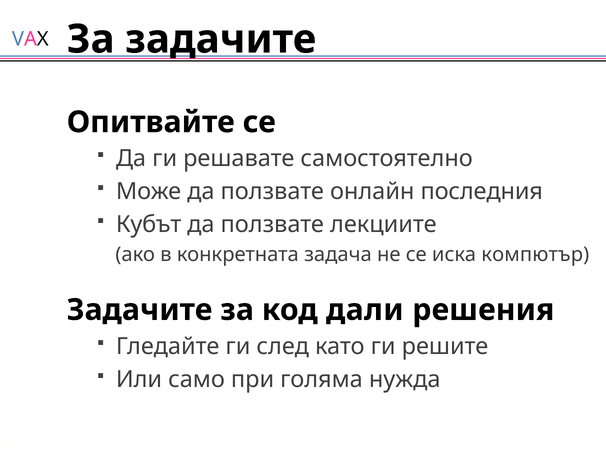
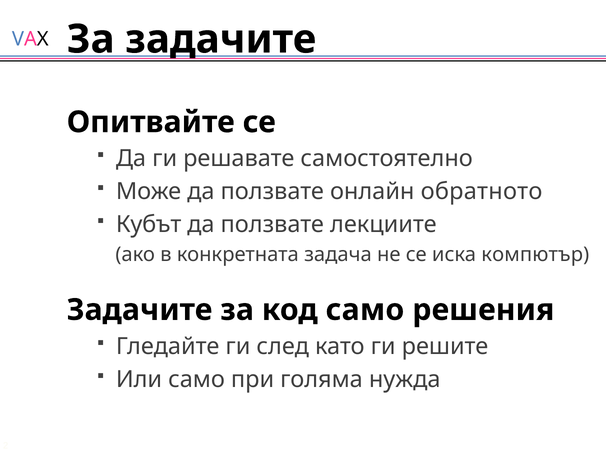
последния: последния -> обратното
код дали: дали -> само
